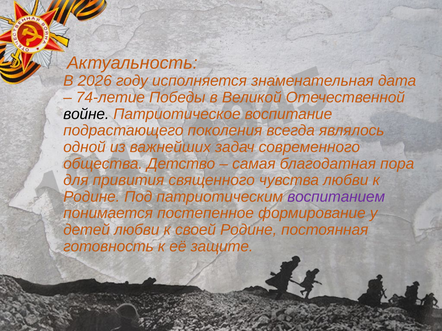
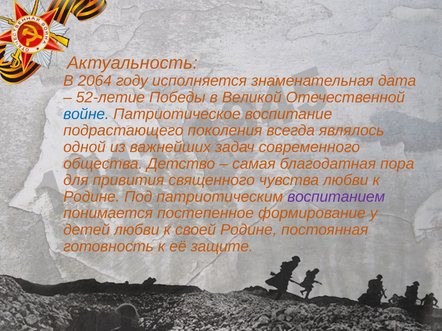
2026: 2026 -> 2064
74-летие: 74-летие -> 52-летие
войне colour: black -> blue
